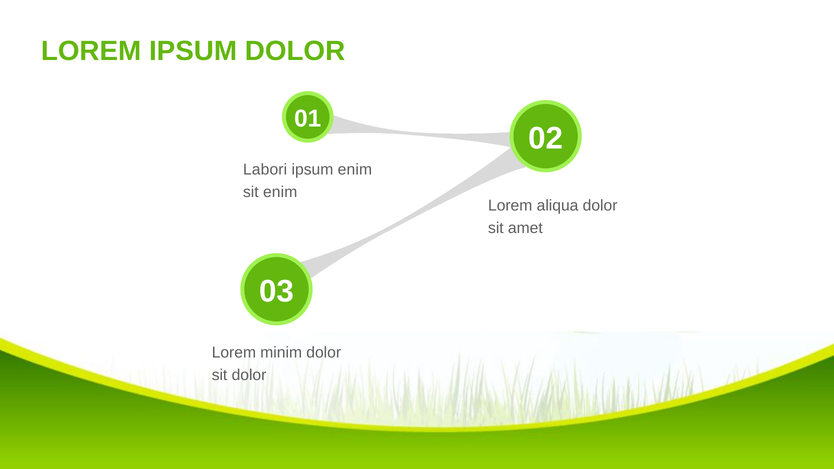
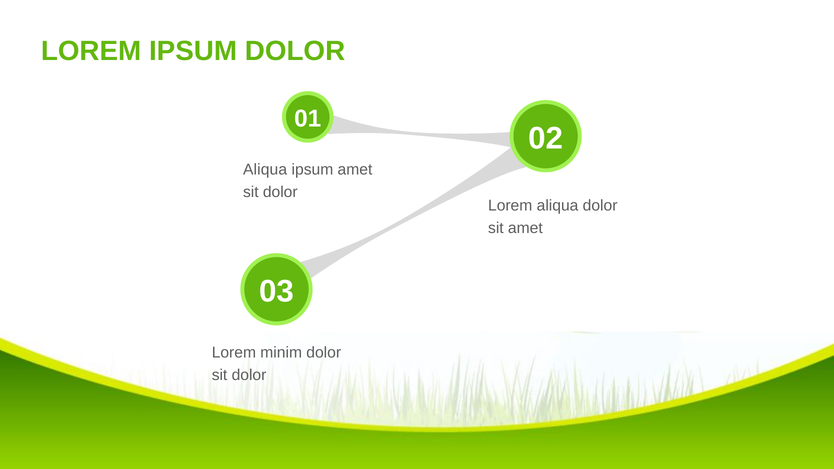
Labori at (265, 170): Labori -> Aliqua
ipsum enim: enim -> amet
enim at (280, 192): enim -> dolor
